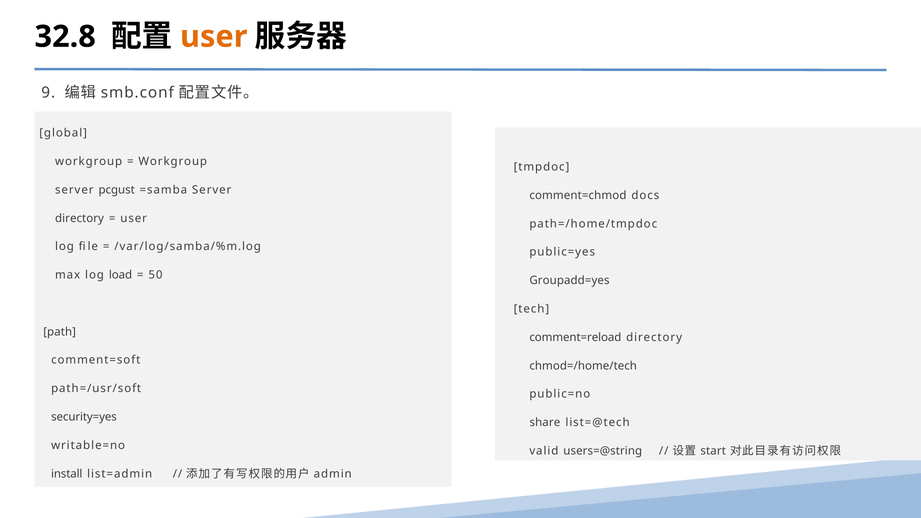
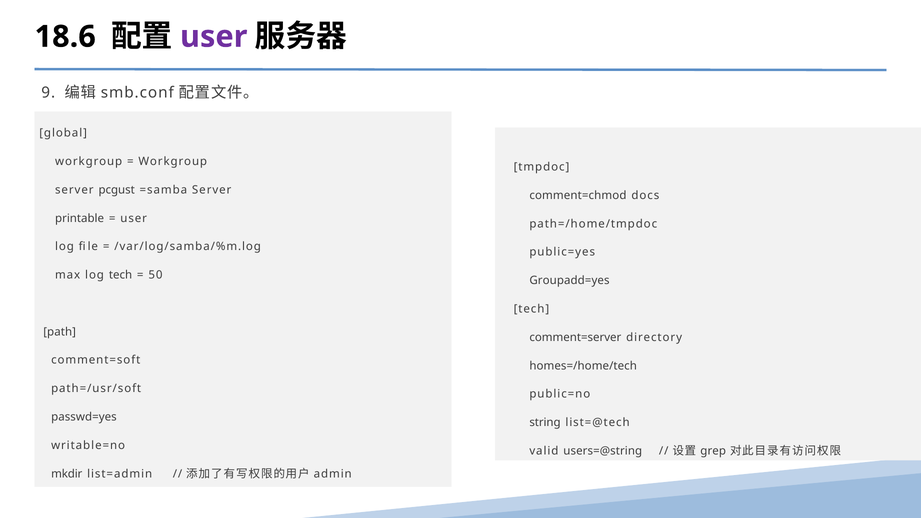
32.8: 32.8 -> 18.6
user at (214, 37) colour: orange -> purple
directory at (80, 218): directory -> printable
log load: load -> tech
comment=reload: comment=reload -> comment=server
chmod=/home/tech: chmod=/home/tech -> homes=/home/tech
security=yes: security=yes -> passwd=yes
share: share -> string
start: start -> grep
install: install -> mkdir
